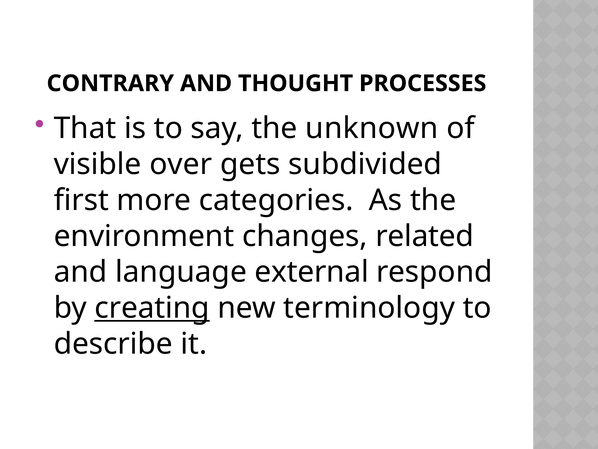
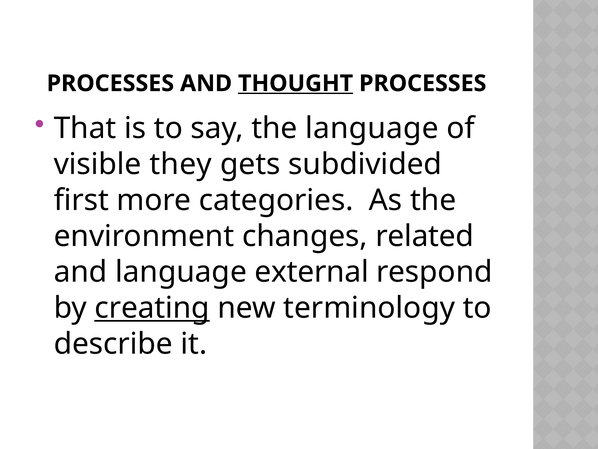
CONTRARY at (110, 83): CONTRARY -> PROCESSES
THOUGHT underline: none -> present
the unknown: unknown -> language
over: over -> they
